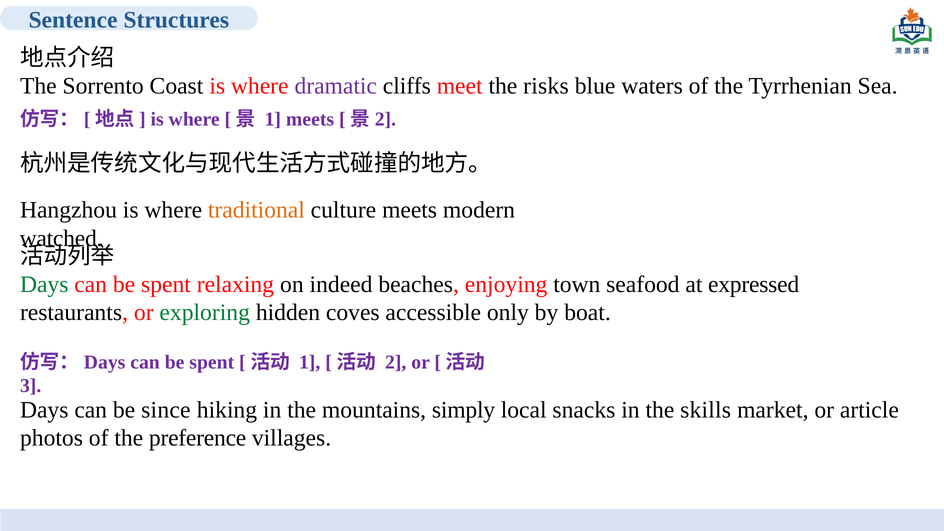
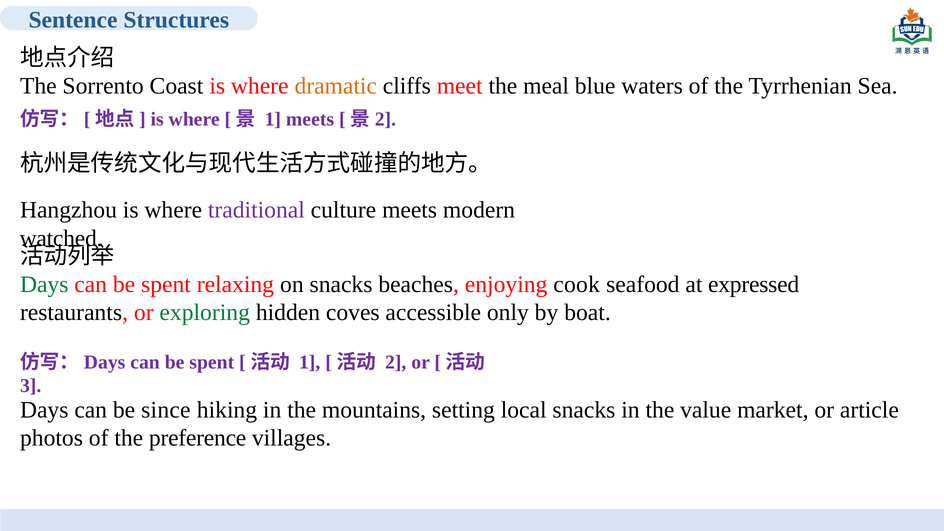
dramatic colour: purple -> orange
risks: risks -> meal
traditional colour: orange -> purple
on indeed: indeed -> snacks
town: town -> cook
simply: simply -> setting
skills: skills -> value
